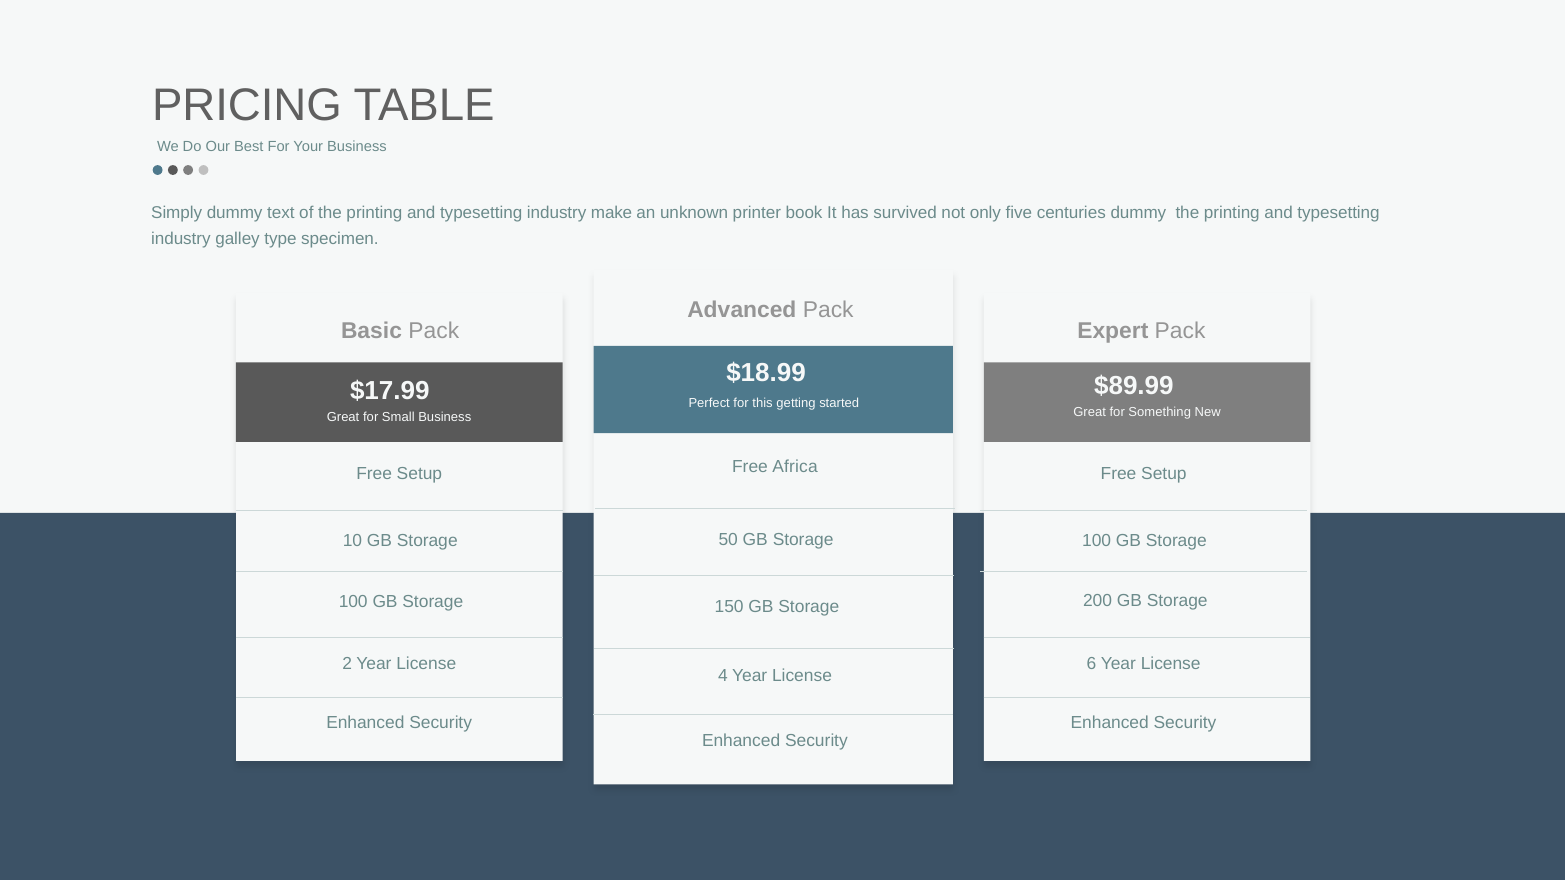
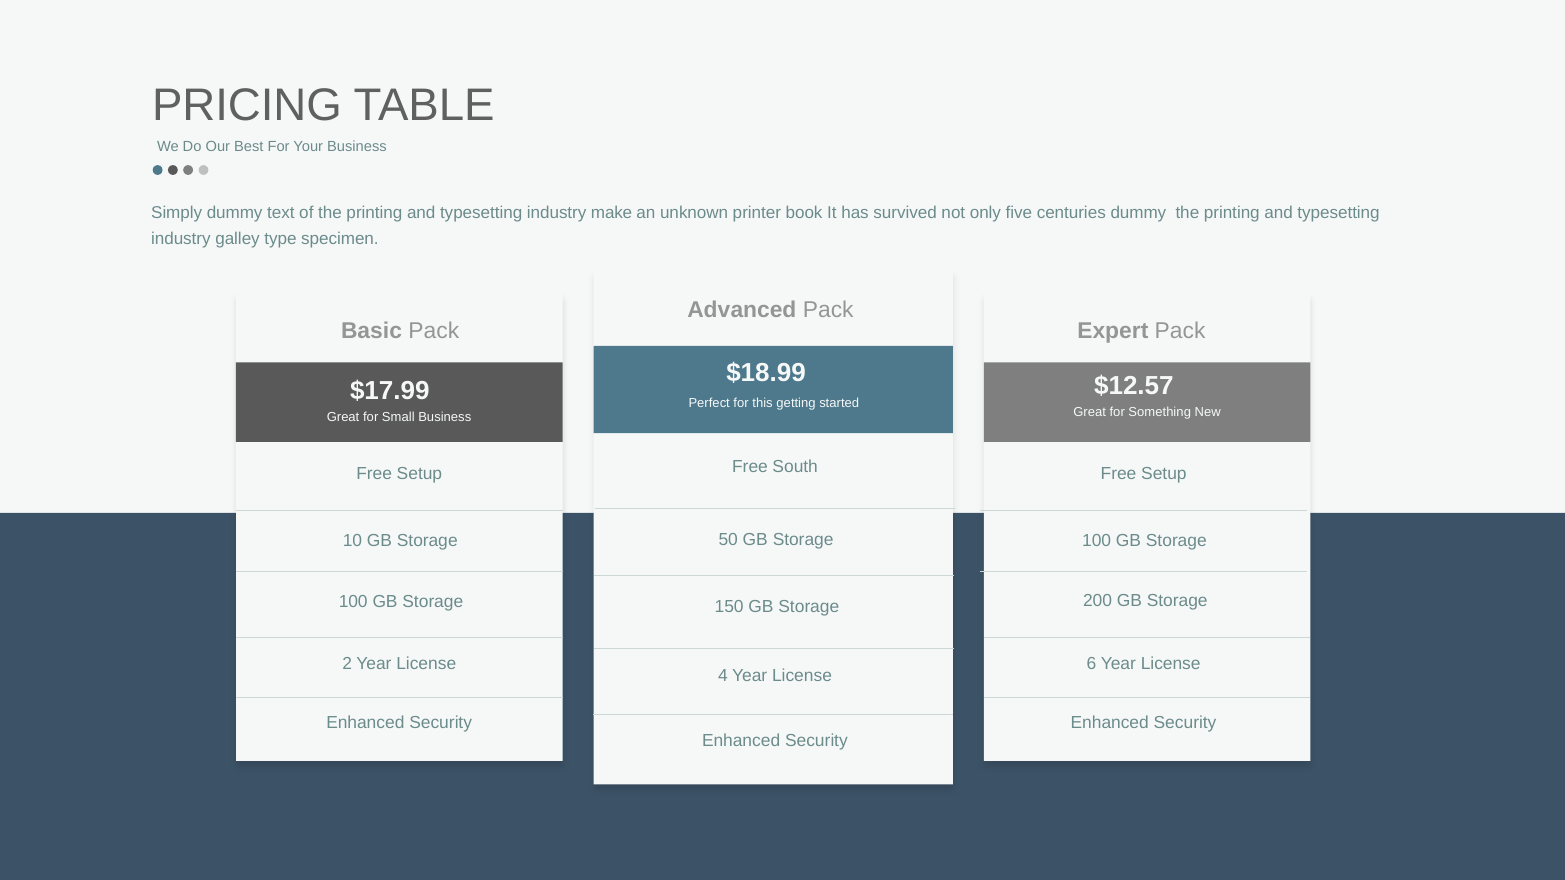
$89.99: $89.99 -> $12.57
Africa: Africa -> South
